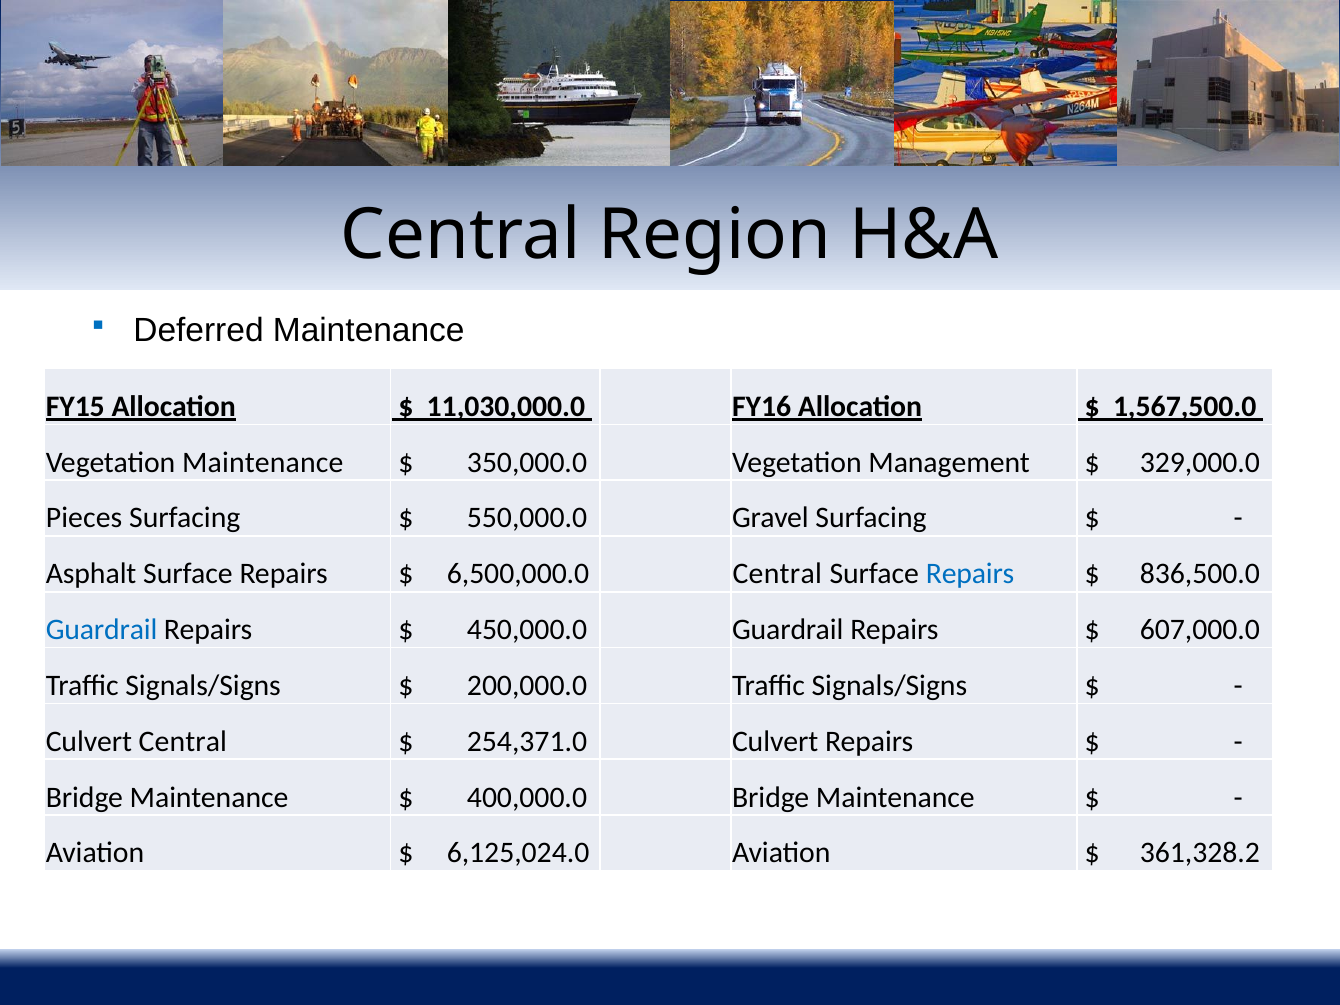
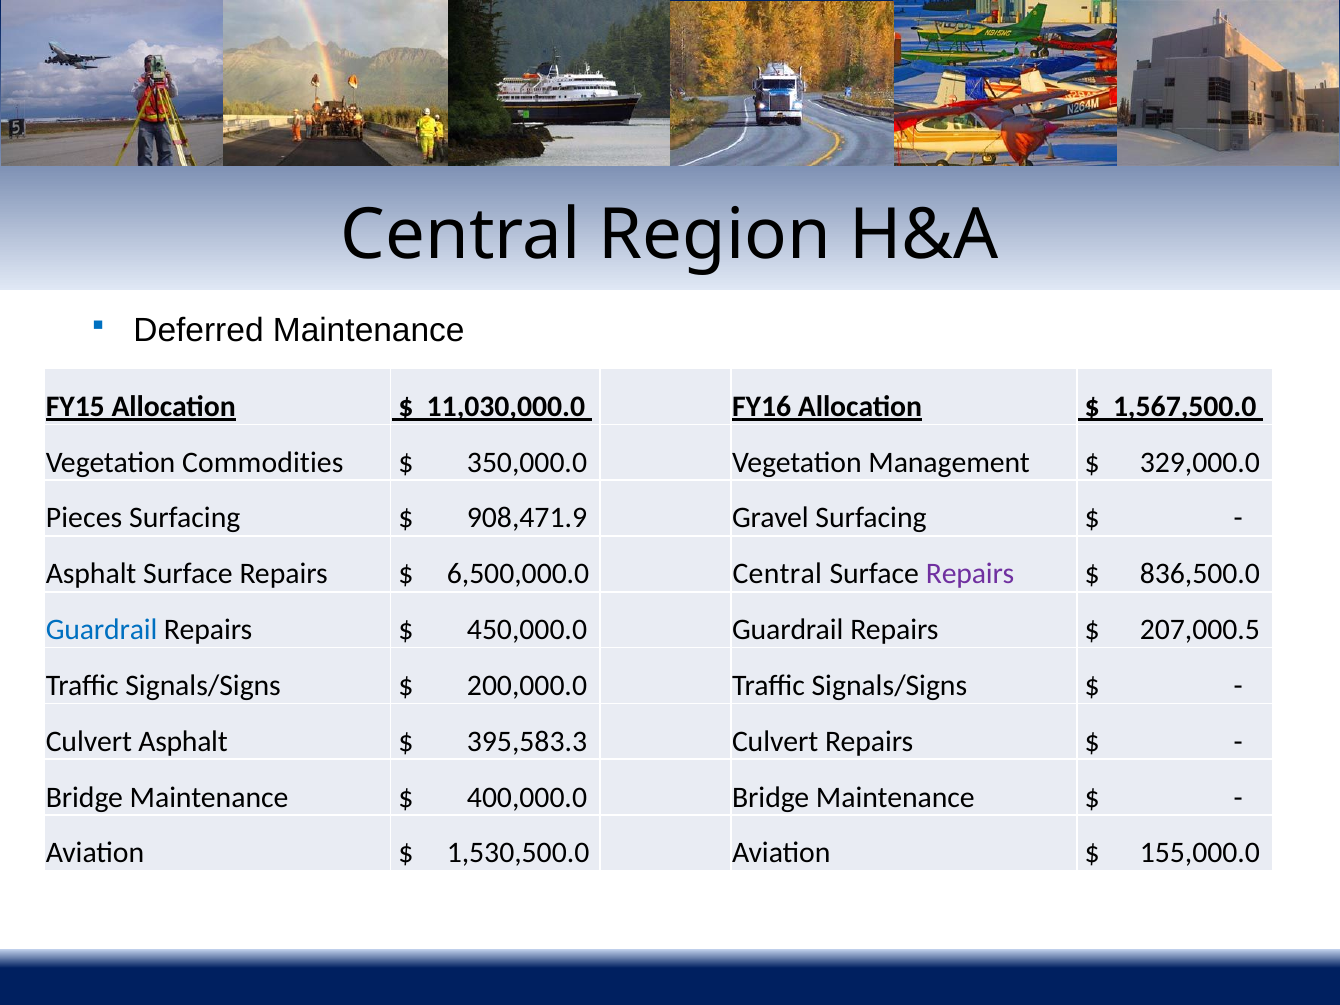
Vegetation Maintenance: Maintenance -> Commodities
550,000.0: 550,000.0 -> 908,471.9
Repairs at (970, 574) colour: blue -> purple
607,000.0: 607,000.0 -> 207,000.5
Culvert Central: Central -> Asphalt
254,371.0: 254,371.0 -> 395,583.3
6,125,024.0: 6,125,024.0 -> 1,530,500.0
361,328.2: 361,328.2 -> 155,000.0
